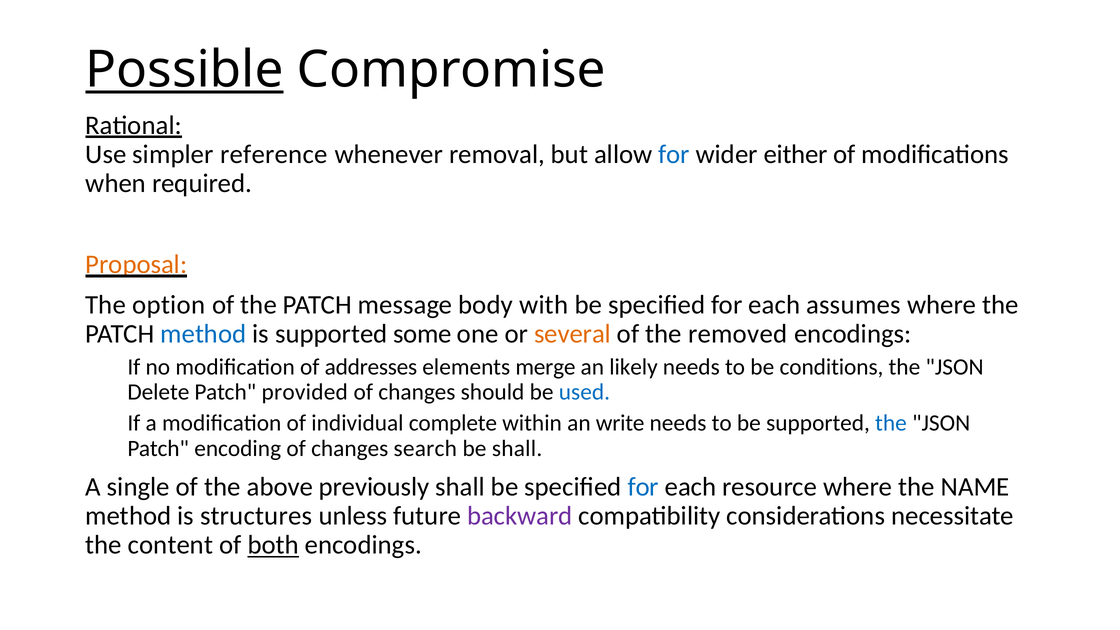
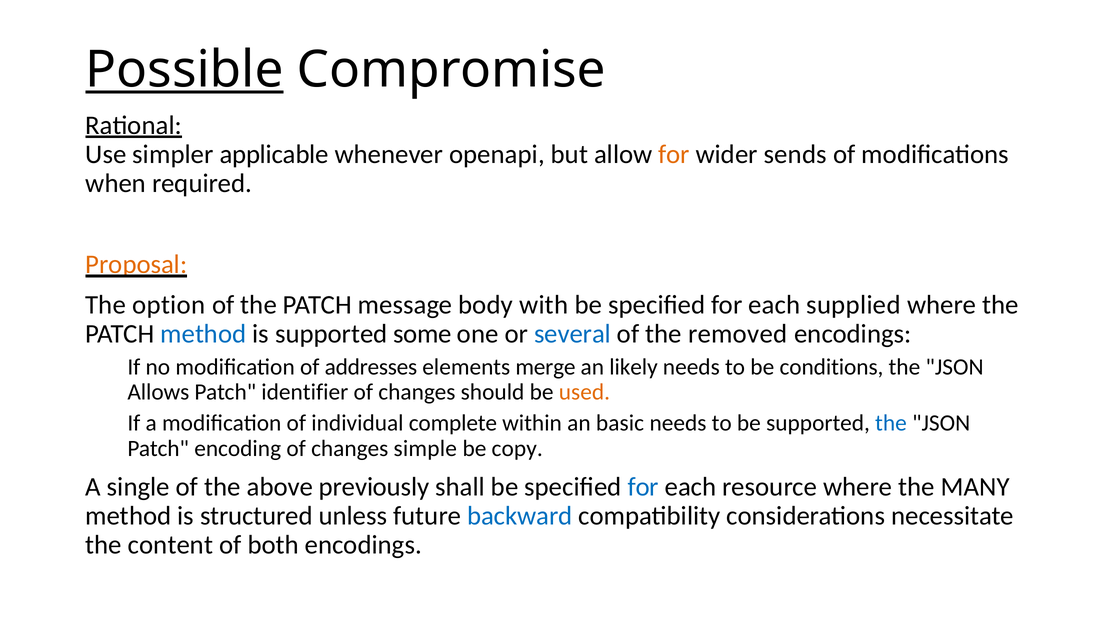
reference: reference -> applicable
removal: removal -> openapi
for at (674, 154) colour: blue -> orange
either: either -> sends
assumes: assumes -> supplied
several colour: orange -> blue
Delete: Delete -> Allows
provided: provided -> identifier
used colour: blue -> orange
write: write -> basic
search: search -> simple
be shall: shall -> copy
NAME: NAME -> MANY
structures: structures -> structured
backward colour: purple -> blue
both underline: present -> none
